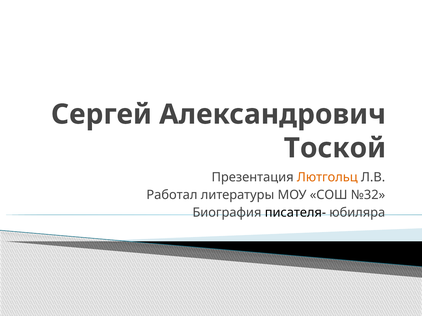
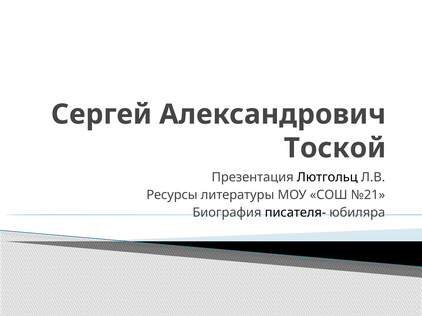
Лютгольц colour: orange -> black
Работал: Работал -> Ресурсы
№32: №32 -> №21
